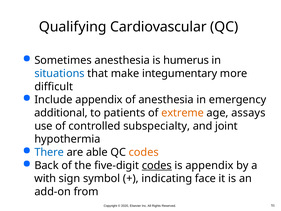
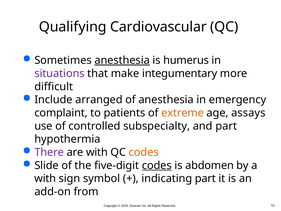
anesthesia at (122, 60) underline: none -> present
situations colour: blue -> purple
Include appendix: appendix -> arranged
additional: additional -> complaint
and joint: joint -> part
There colour: blue -> purple
are able: able -> with
Back: Back -> Slide
is appendix: appendix -> abdomen
indicating face: face -> part
